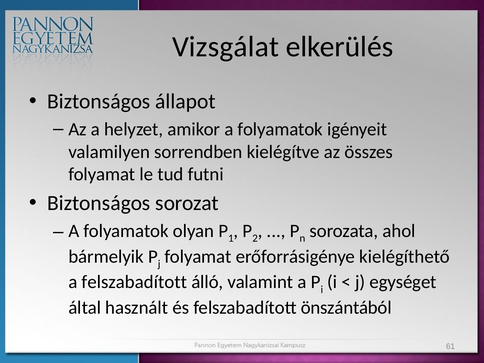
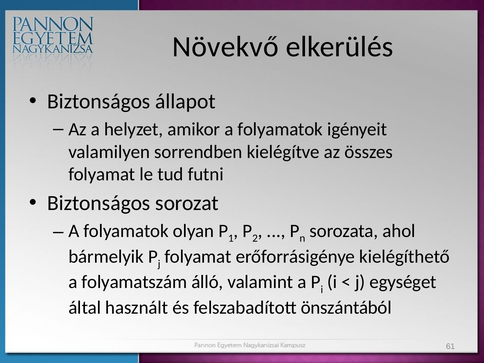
Vizsgálat: Vizsgálat -> Növekvő
a felszabadított: felszabadított -> folyamatszám
